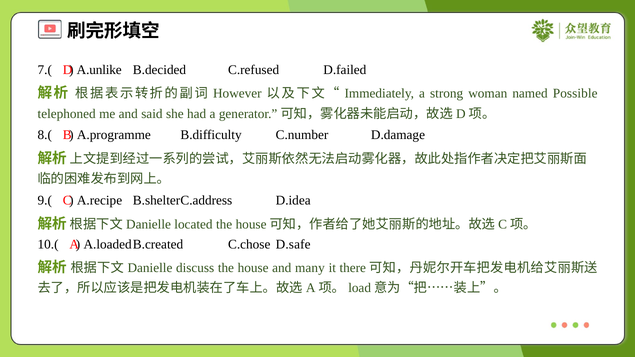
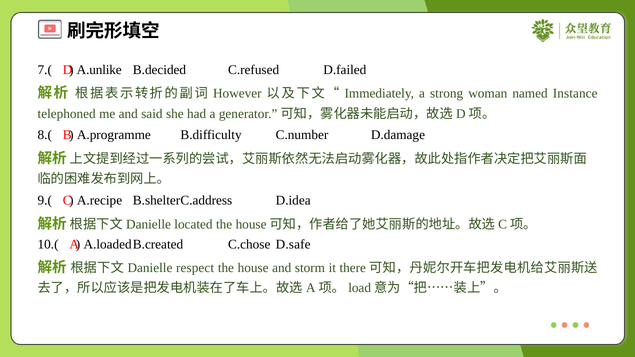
Possible: Possible -> Instance
discuss: discuss -> respect
many: many -> storm
